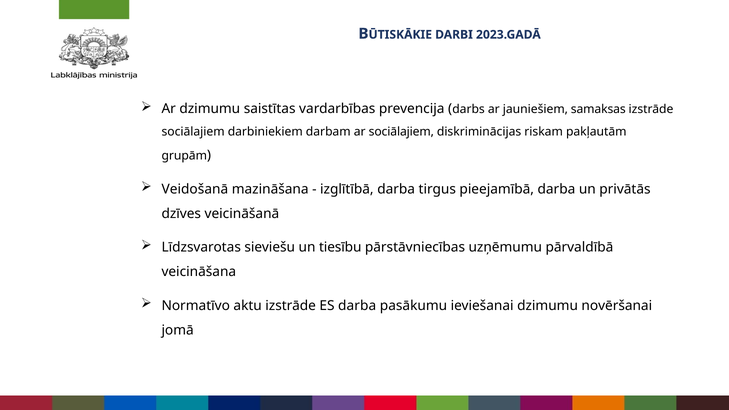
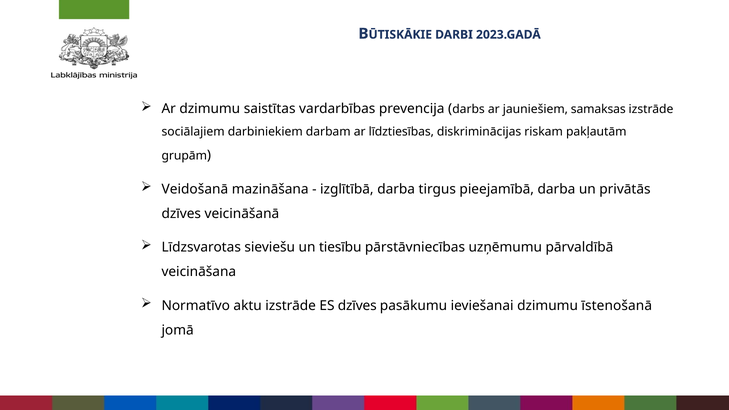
ar sociālajiem: sociālajiem -> līdztiesības
ES darba: darba -> dzīves
novēršanai: novēršanai -> īstenošanā
